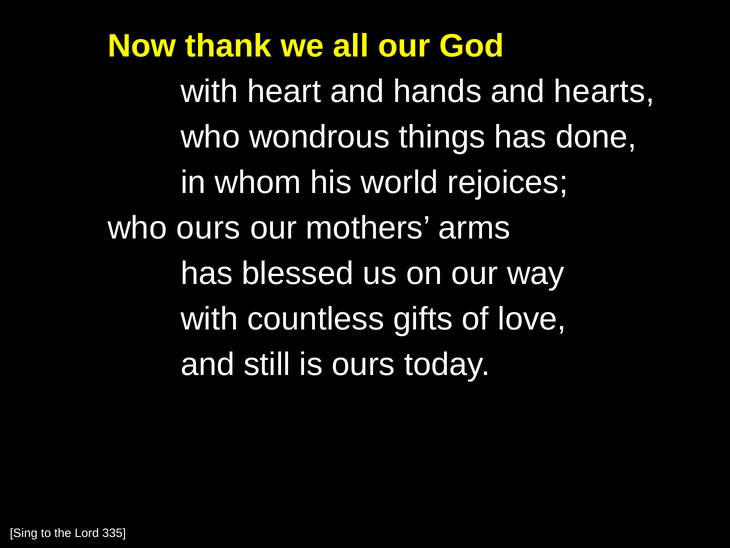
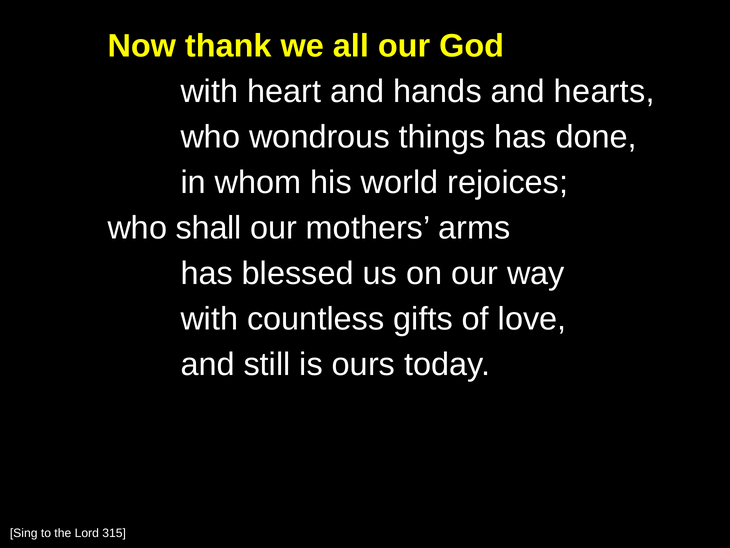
who ours: ours -> shall
335: 335 -> 315
